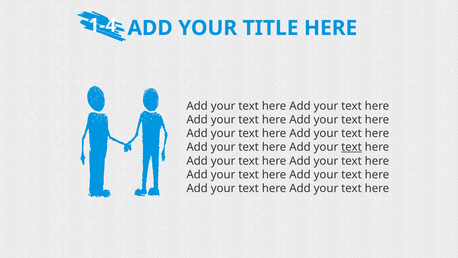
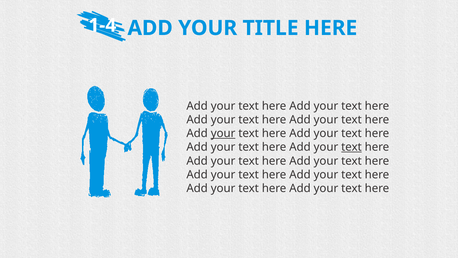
your at (223, 133) underline: none -> present
